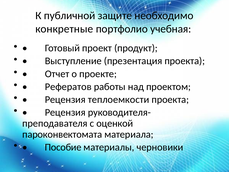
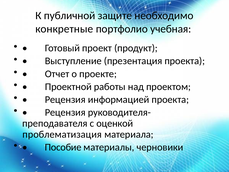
Рефератов: Рефератов -> Проектной
теплоемкости: теплоемкости -> информацией
пароконвектомата: пароконвектомата -> проблематизация
